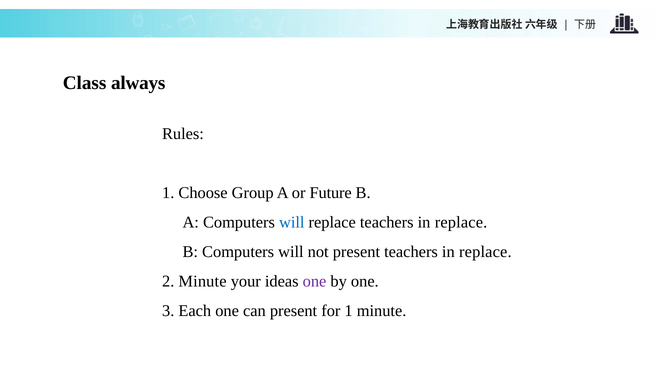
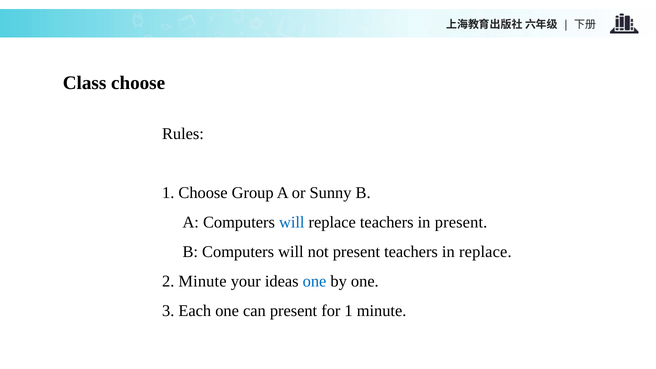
Class always: always -> choose
Future: Future -> Sunny
replace teachers in replace: replace -> present
one at (315, 281) colour: purple -> blue
